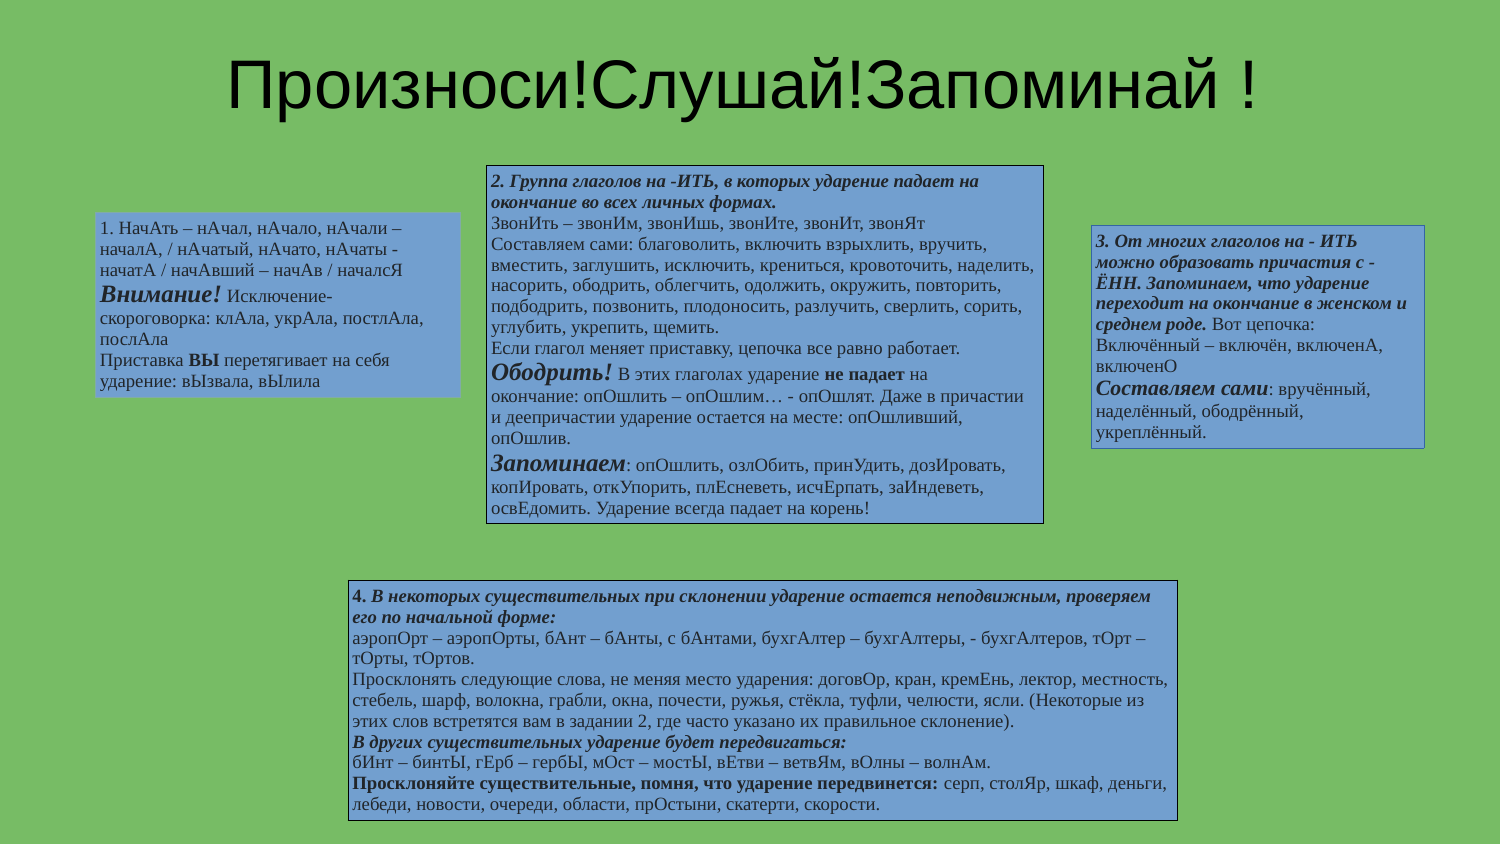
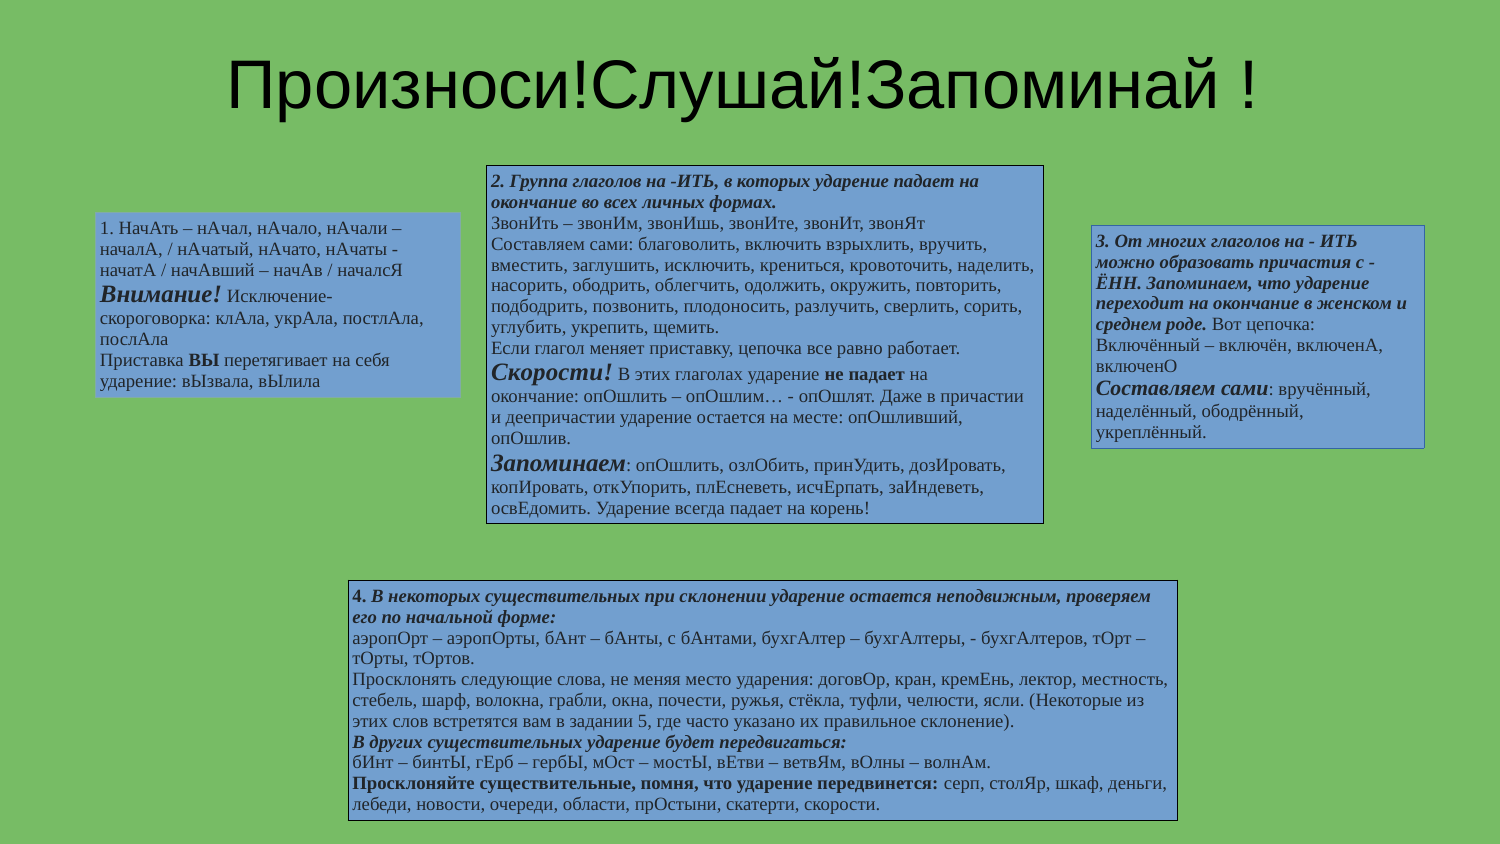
Ободрить at (552, 372): Ободрить -> Скорости
задании 2: 2 -> 5
